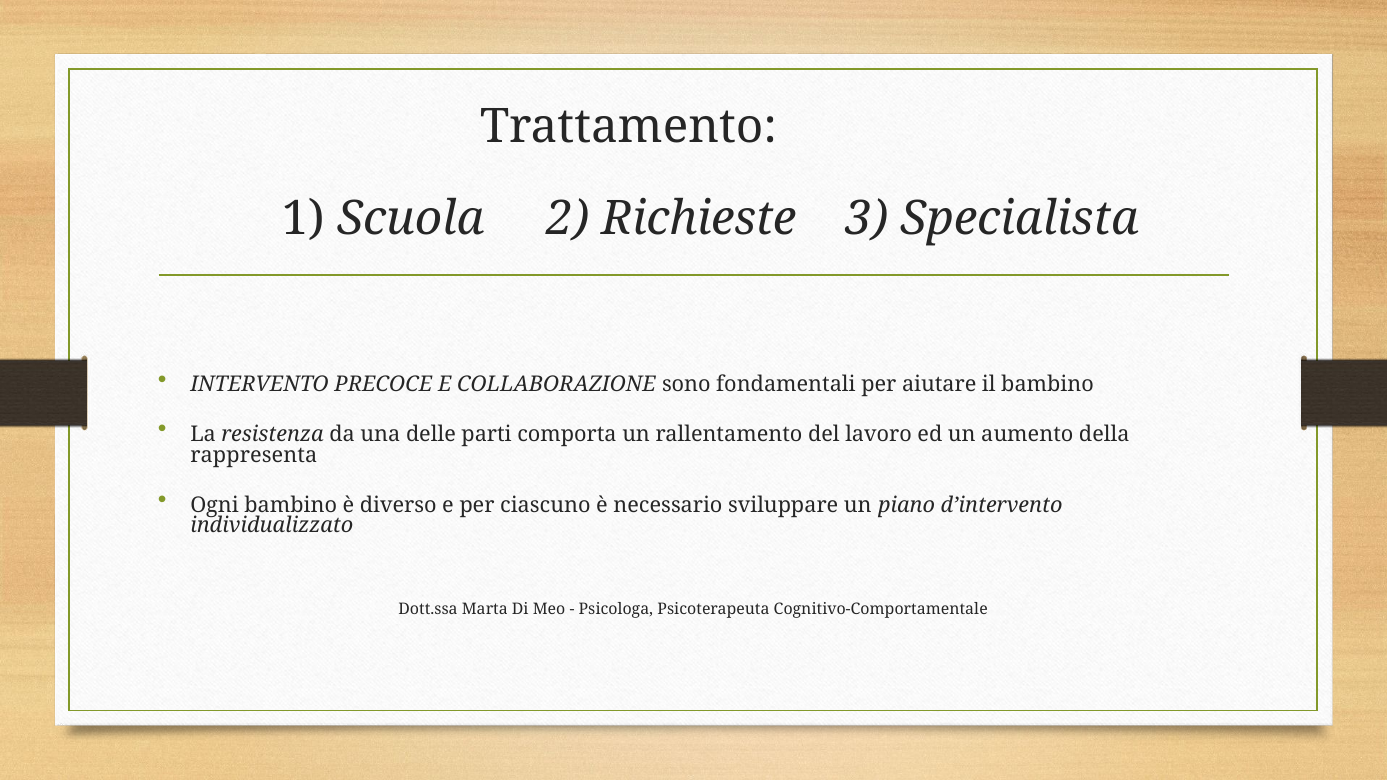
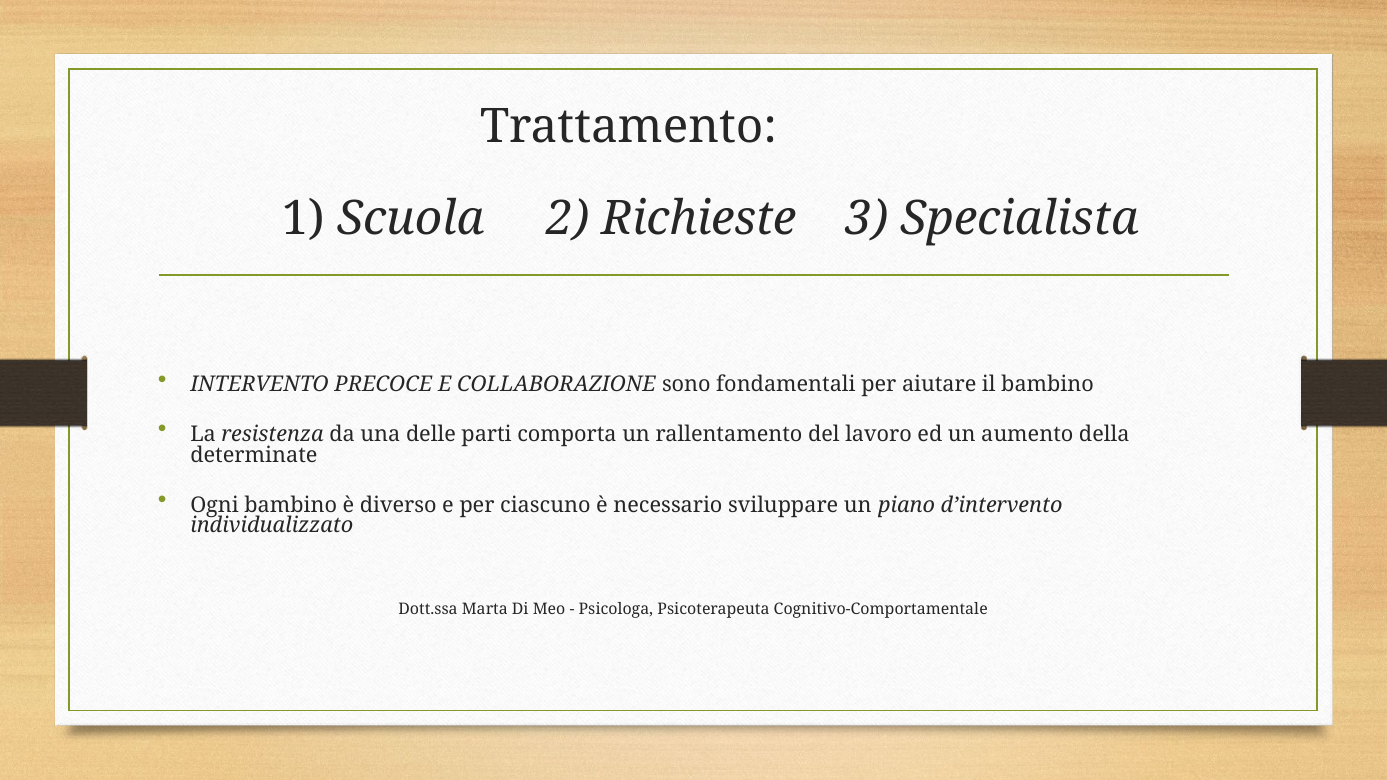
rappresenta: rappresenta -> determinate
